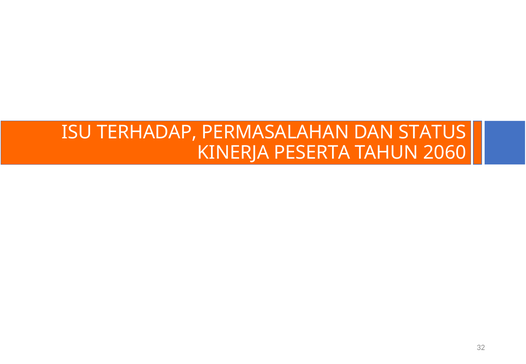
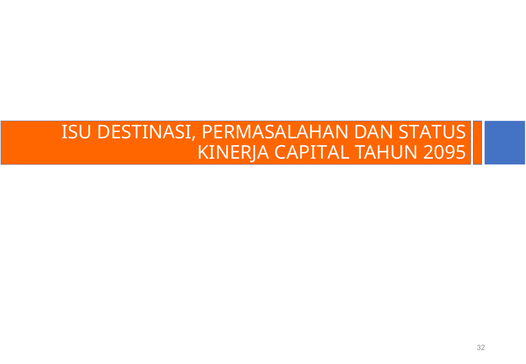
TERHADAP: TERHADAP -> DESTINASI
PESERTA: PESERTA -> CAPITAL
2060: 2060 -> 2095
